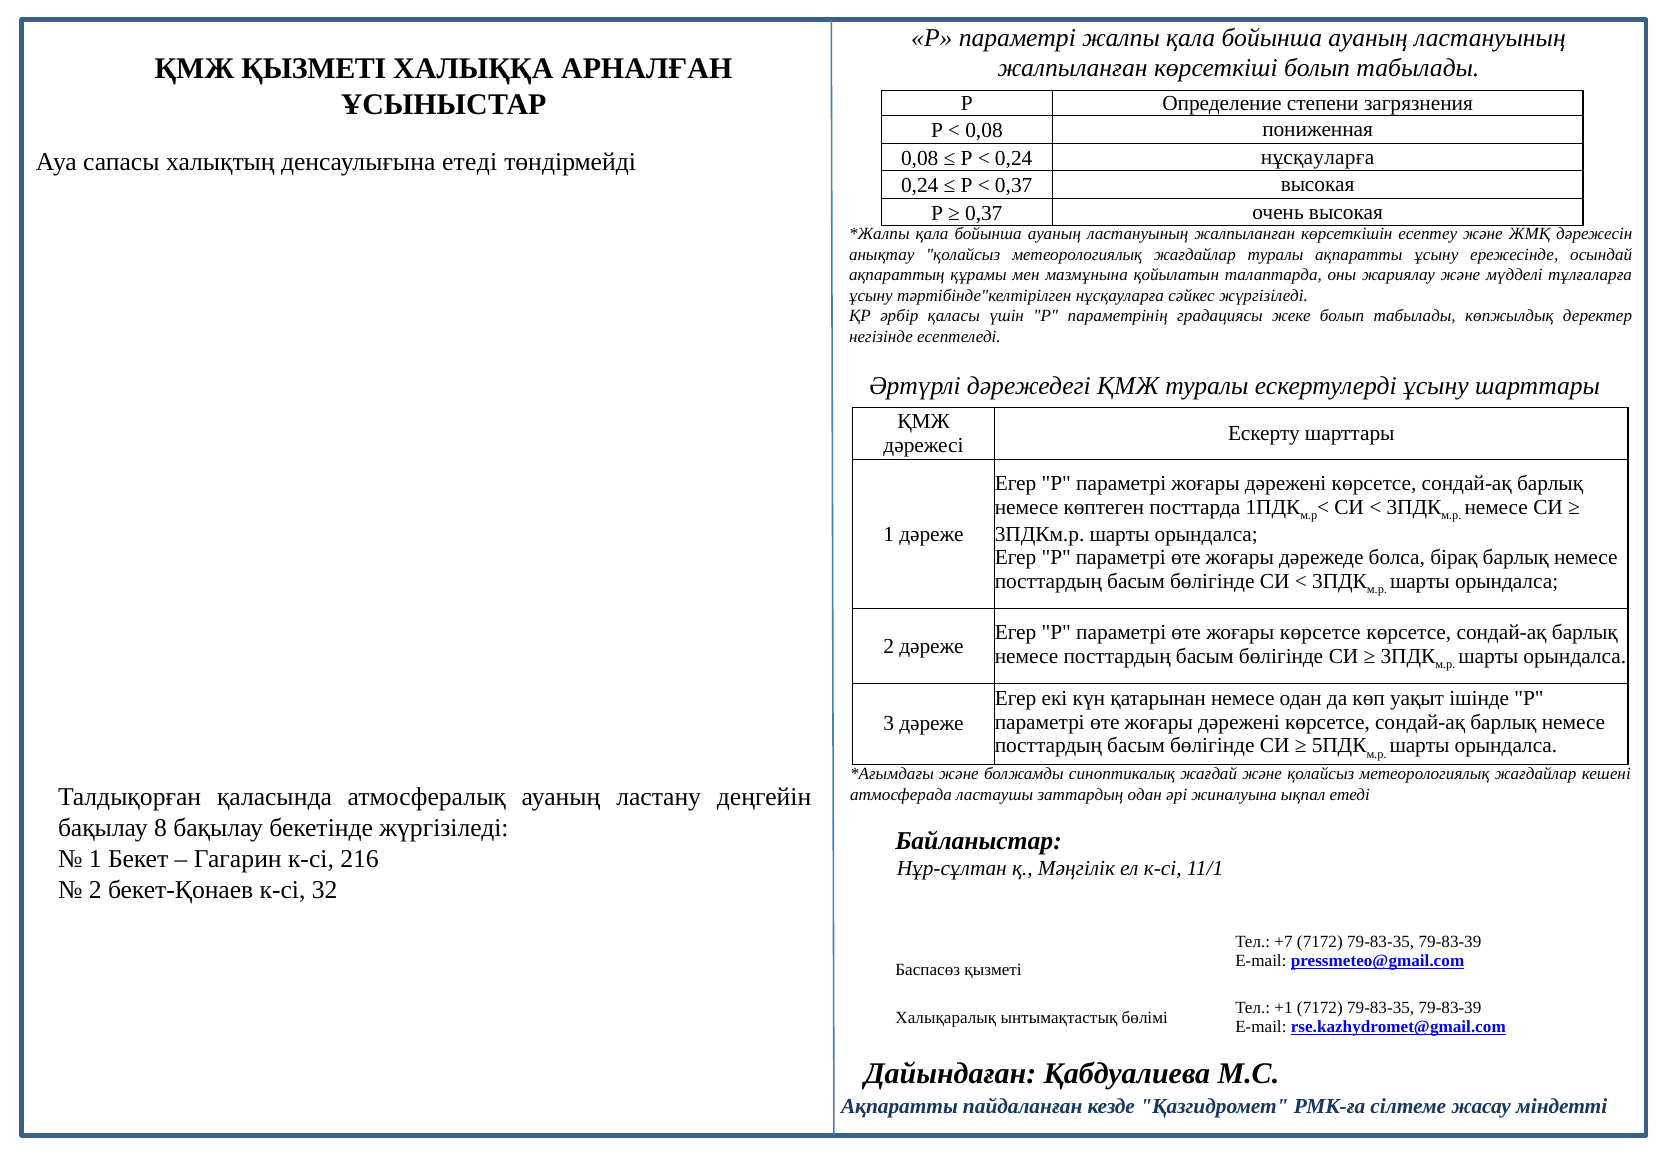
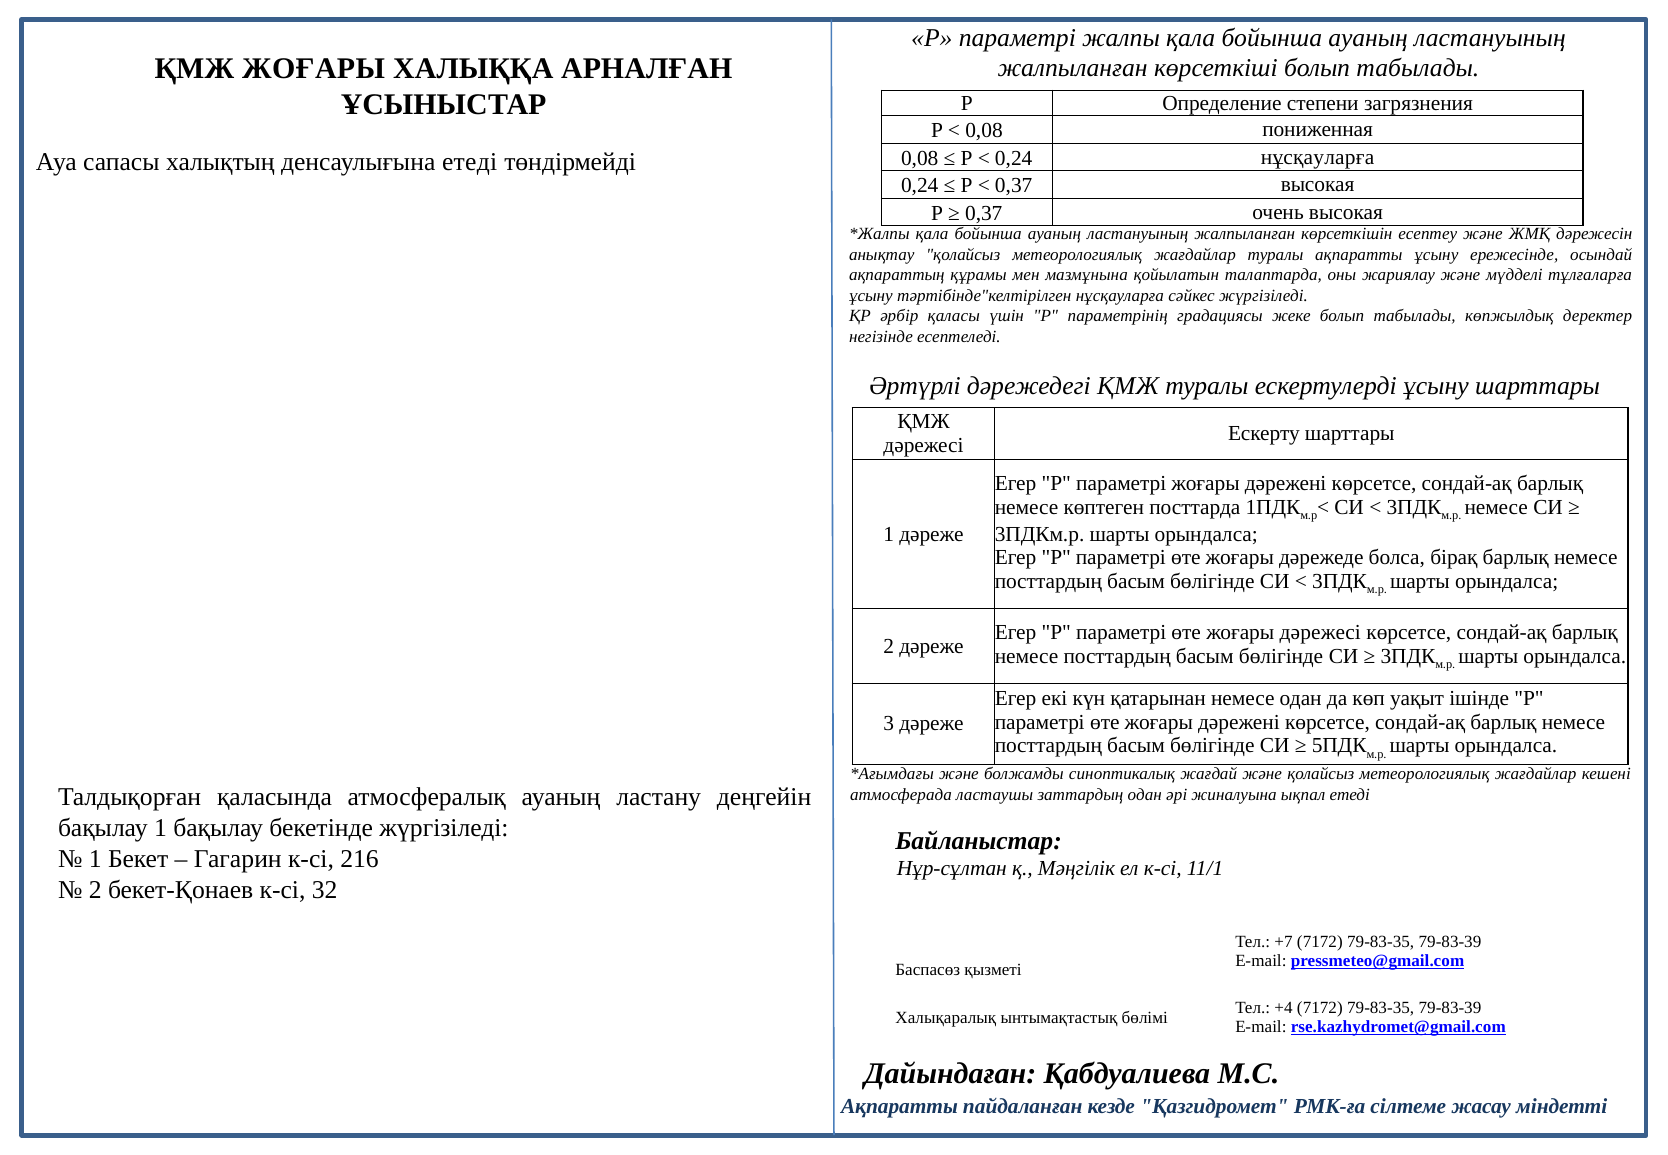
ҚМЖ ҚЫЗМЕТІ: ҚЫЗМЕТІ -> ЖОҒАРЫ
жоғары көрсетсе: көрсетсе -> дәрежесі
бақылау 8: 8 -> 1
+1: +1 -> +4
